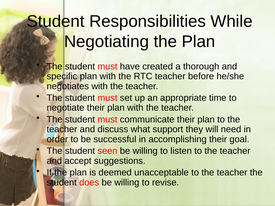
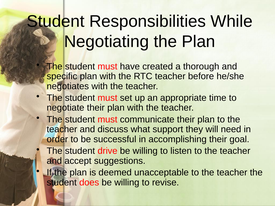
seen: seen -> drive
